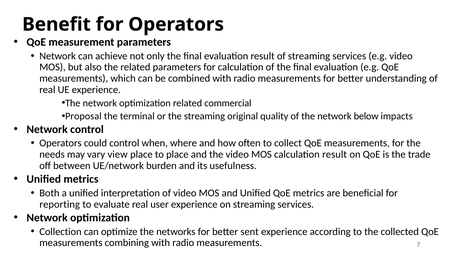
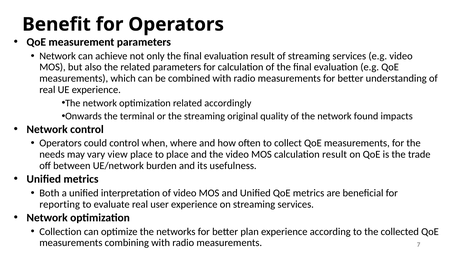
commercial: commercial -> accordingly
Proposal: Proposal -> Onwards
below: below -> found
sent: sent -> plan
